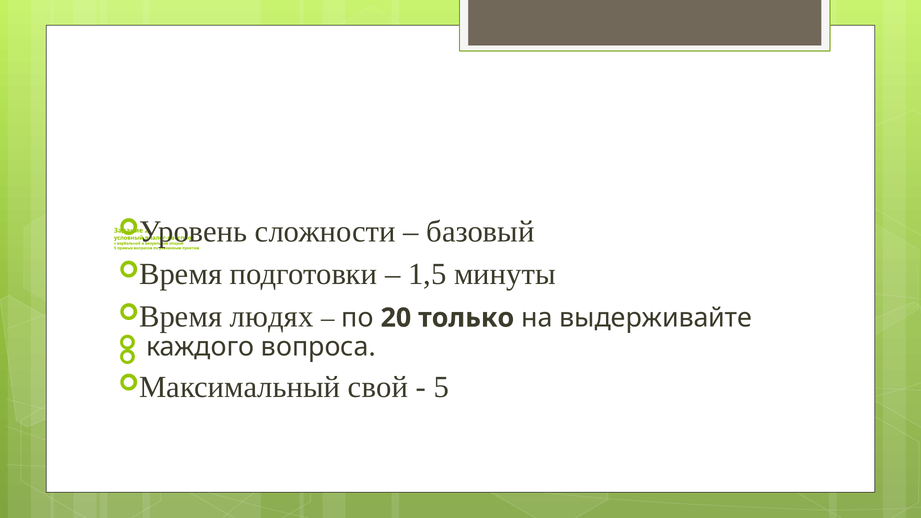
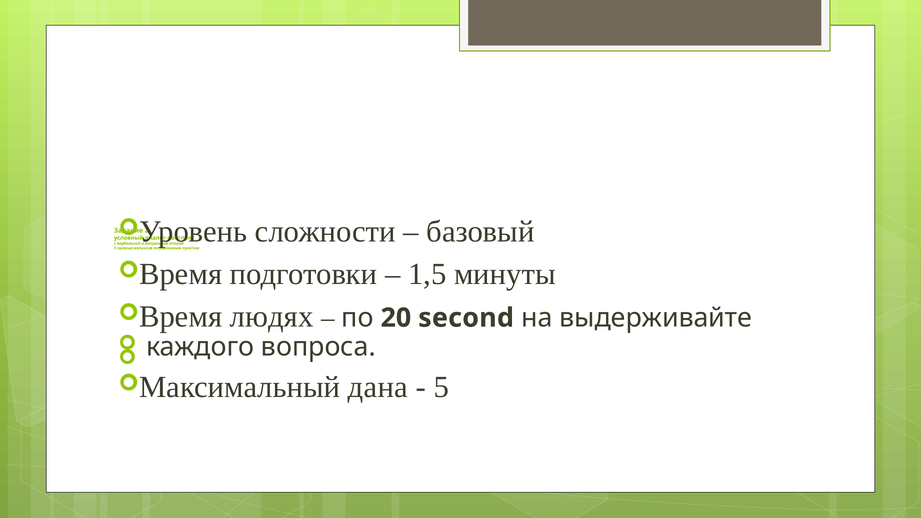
только: только -> second
свой: свой -> дана
